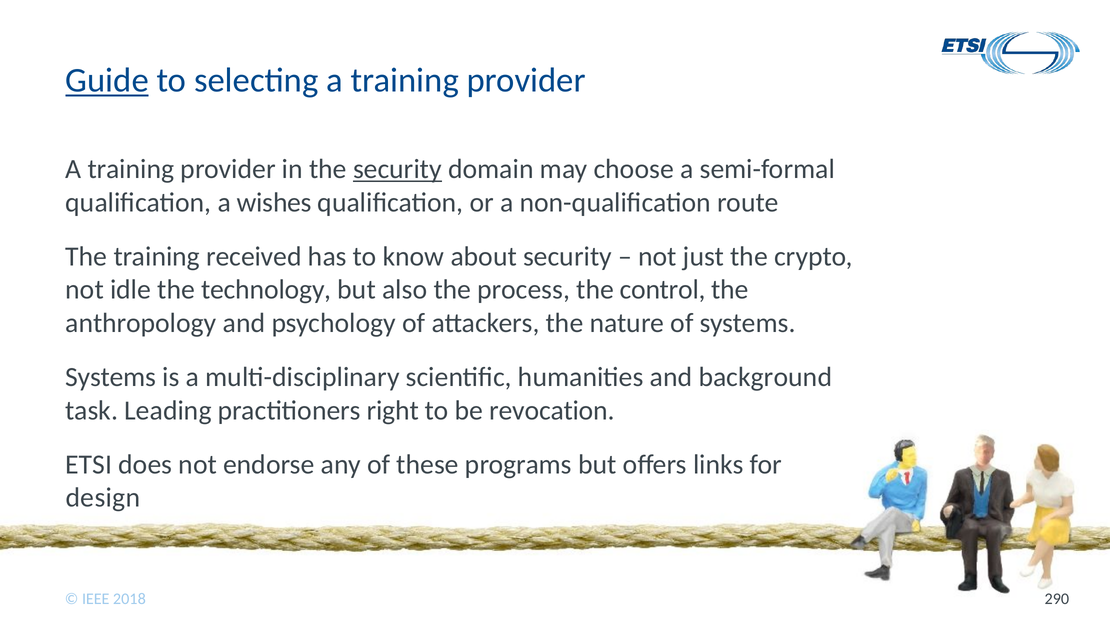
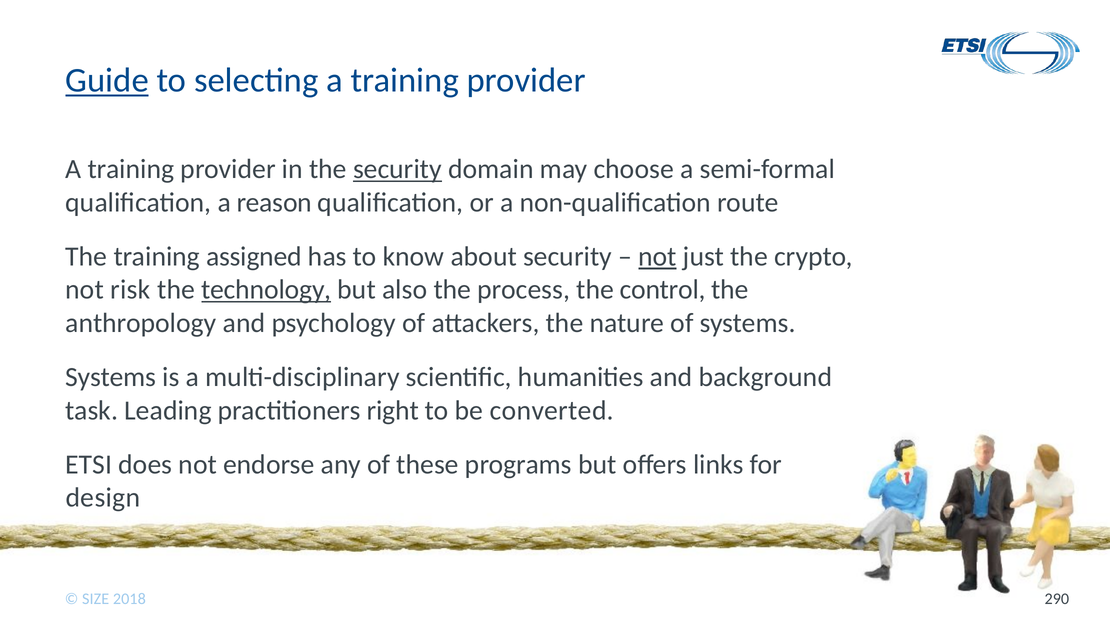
wishes: wishes -> reason
received: received -> assigned
not at (657, 257) underline: none -> present
idle: idle -> risk
technology underline: none -> present
revocation: revocation -> converted
IEEE: IEEE -> SIZE
